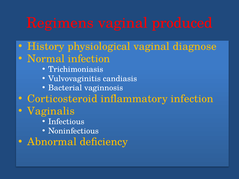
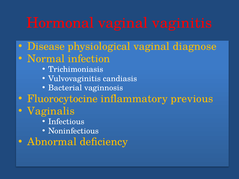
Regimens: Regimens -> Hormonal
produced: produced -> vaginitis
History: History -> Disease
Corticosteroid: Corticosteroid -> Fluorocytocine
inflammatory infection: infection -> previous
